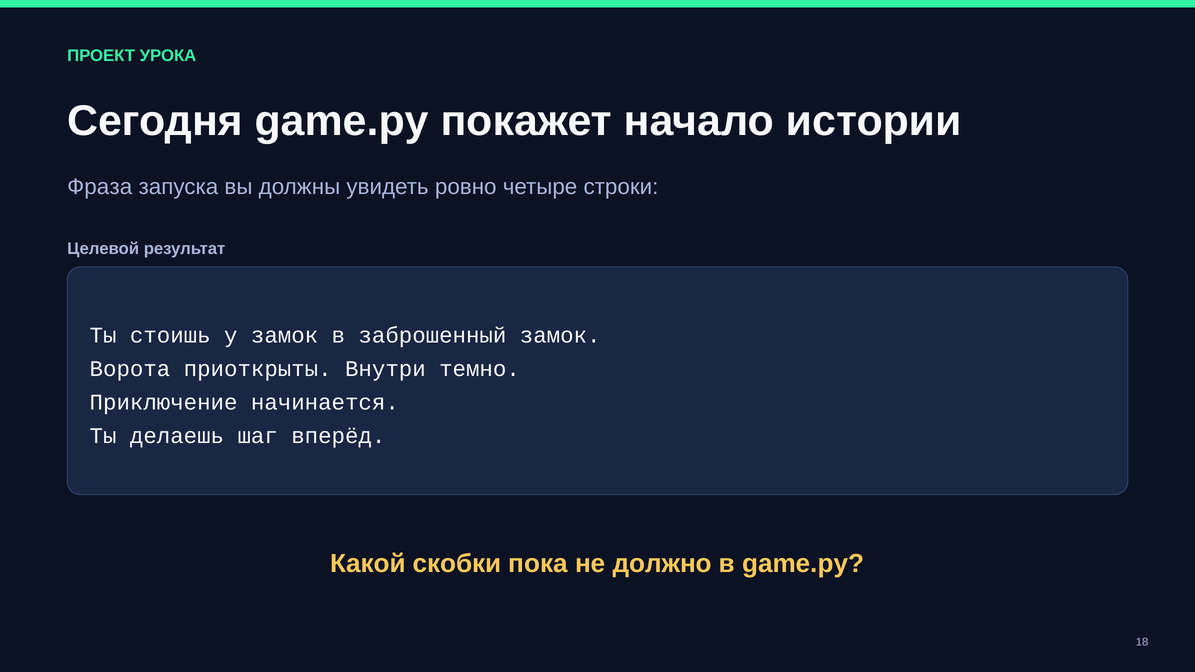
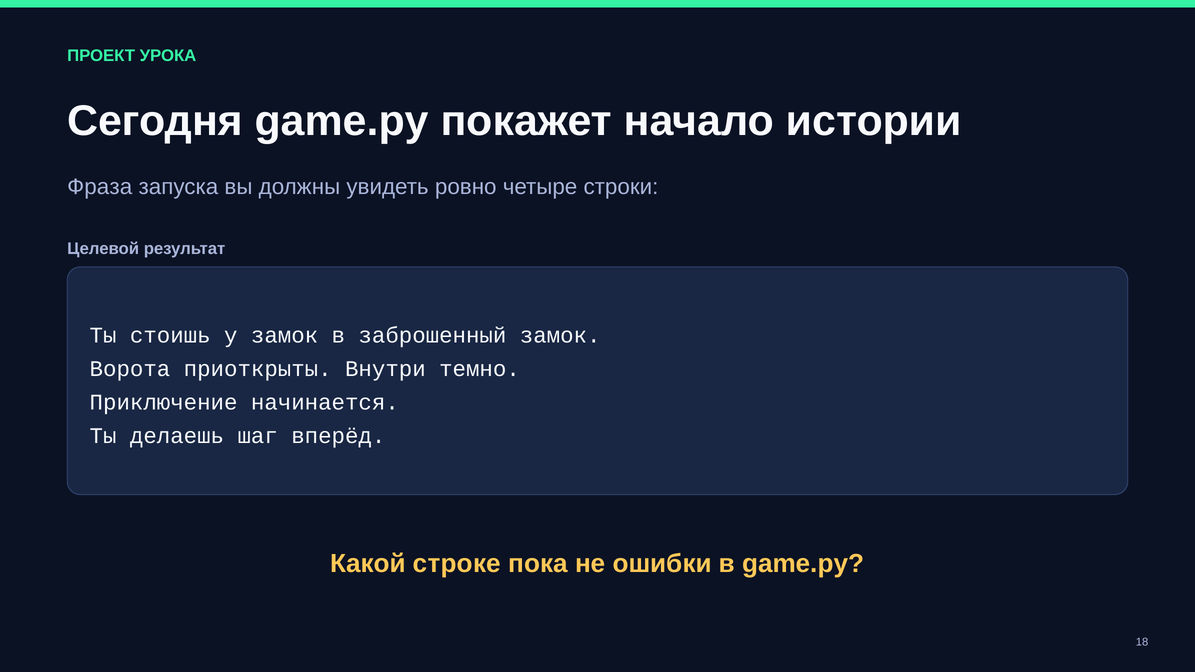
скобки: скобки -> строке
должно: должно -> ошибки
